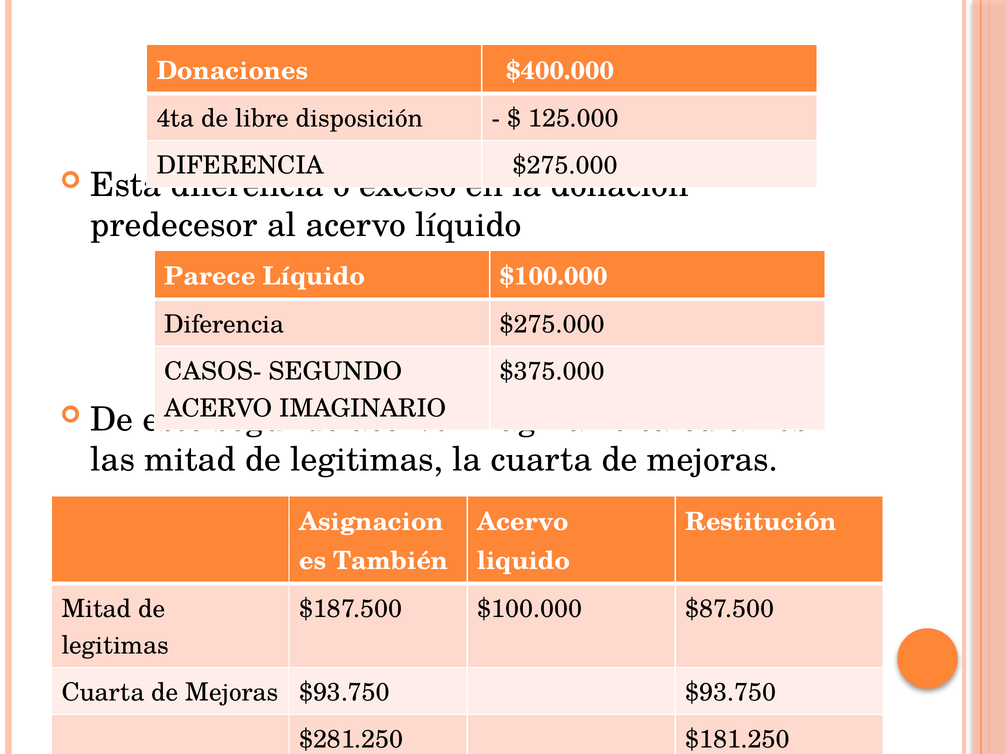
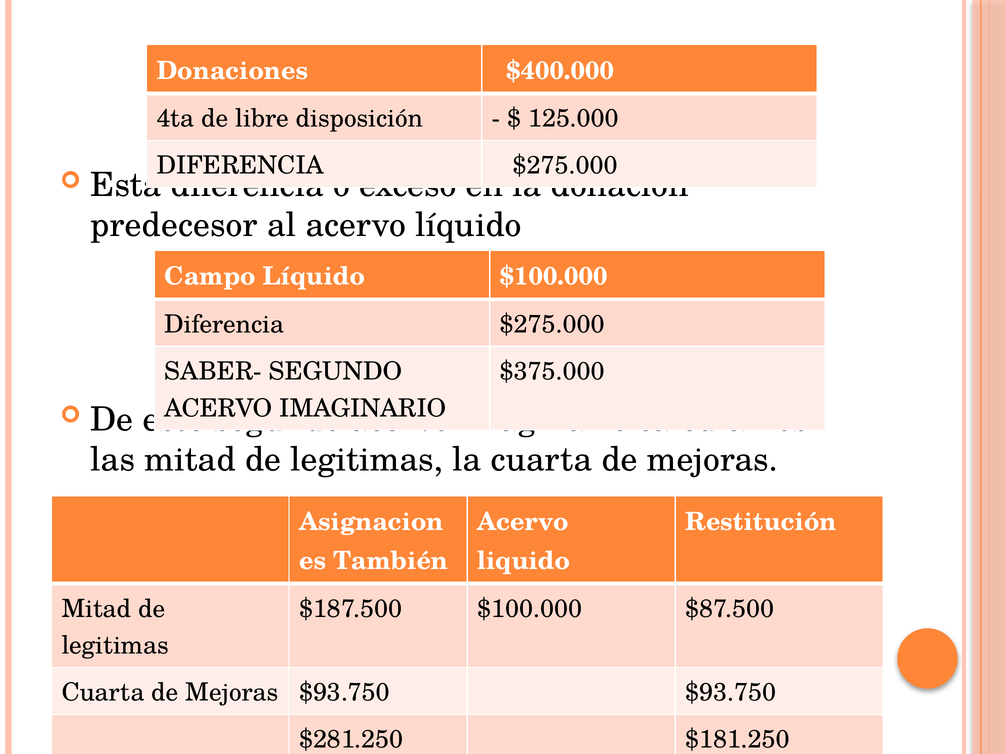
Parece: Parece -> Campo
CASOS-: CASOS- -> SABER-
